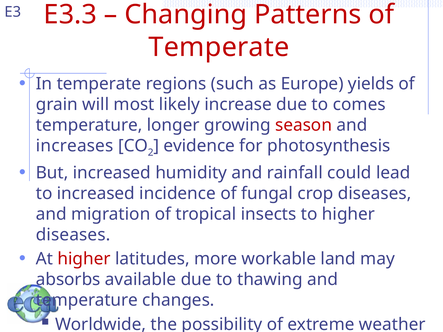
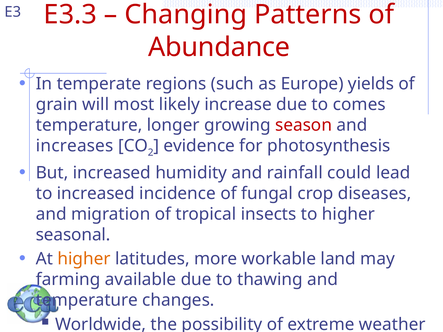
Temperate at (219, 47): Temperate -> Abundance
diseases at (73, 235): diseases -> seasonal
higher at (84, 259) colour: red -> orange
absorbs: absorbs -> farming
